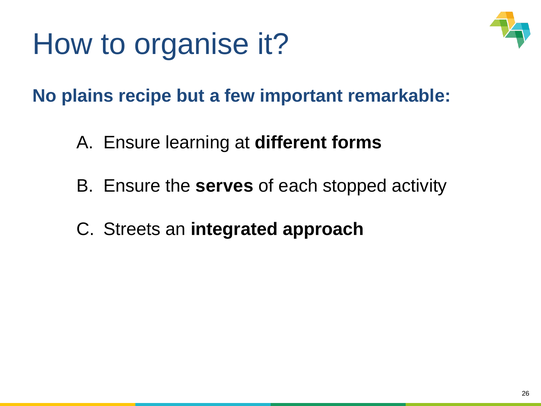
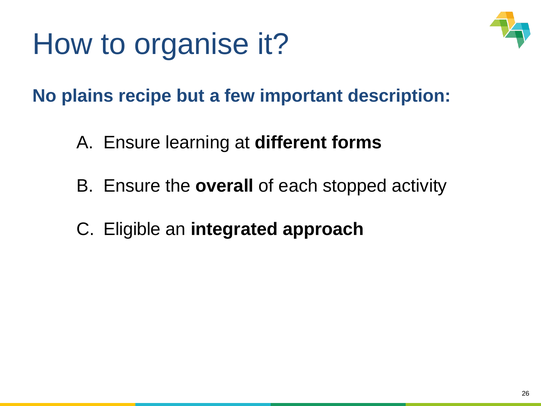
remarkable: remarkable -> description
serves: serves -> overall
Streets: Streets -> Eligible
